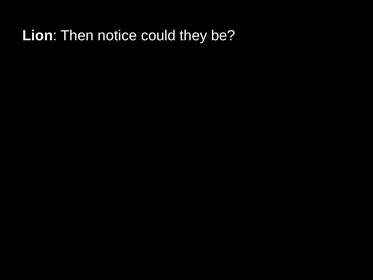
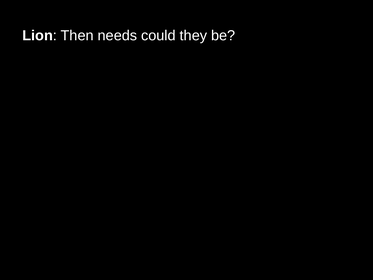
notice: notice -> needs
